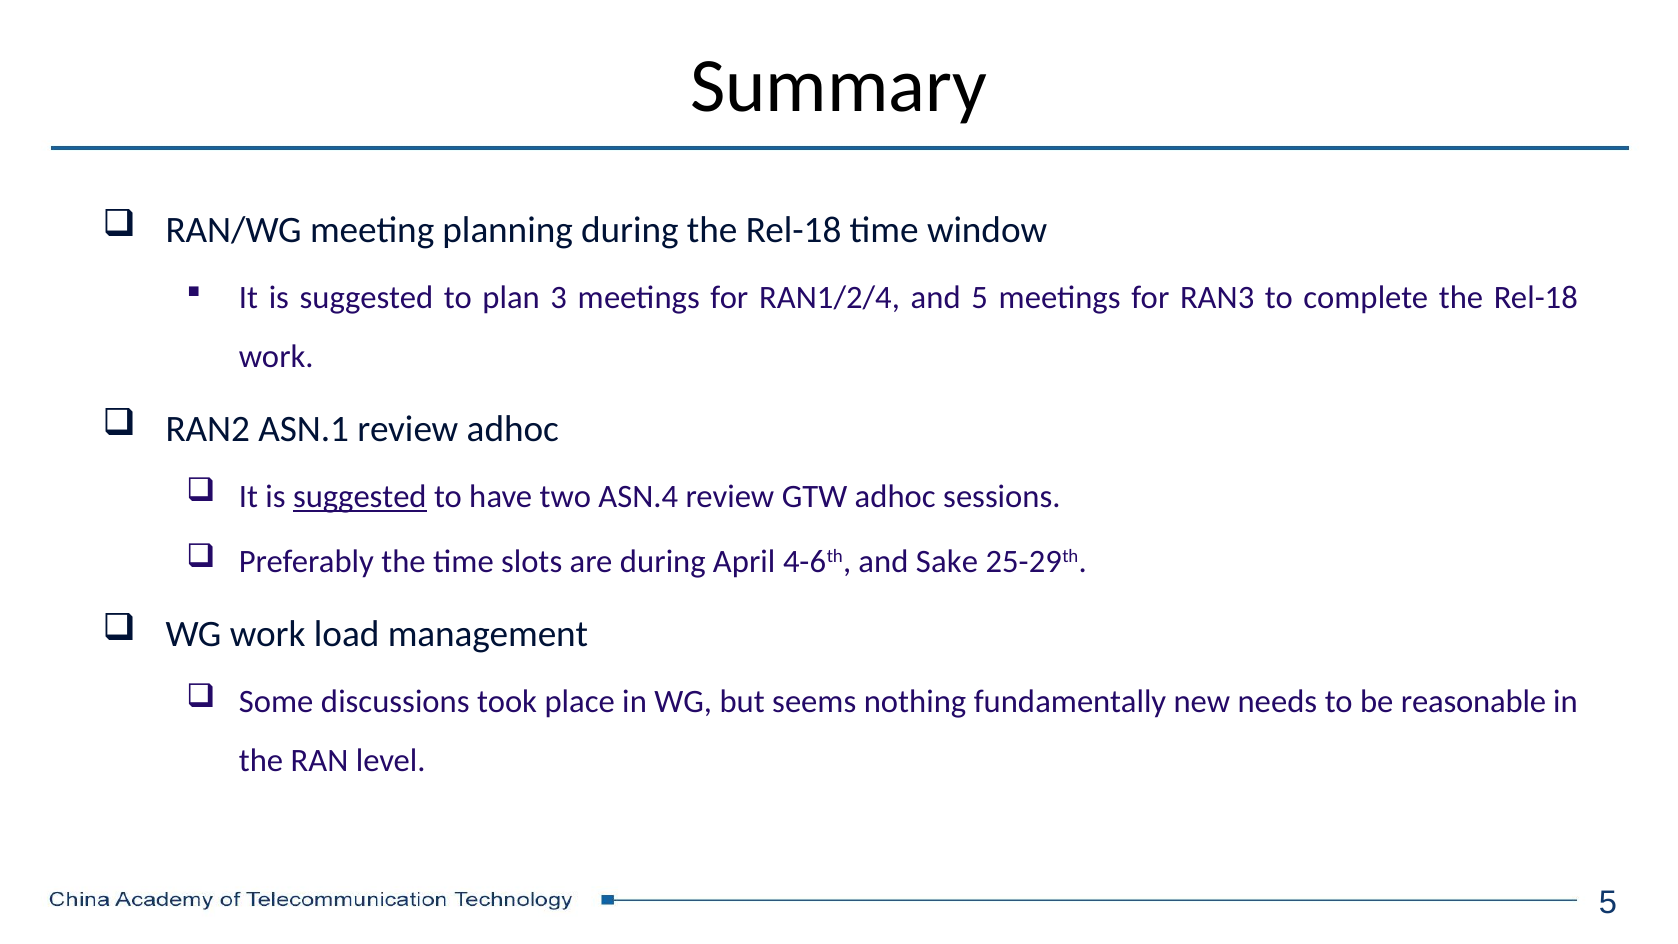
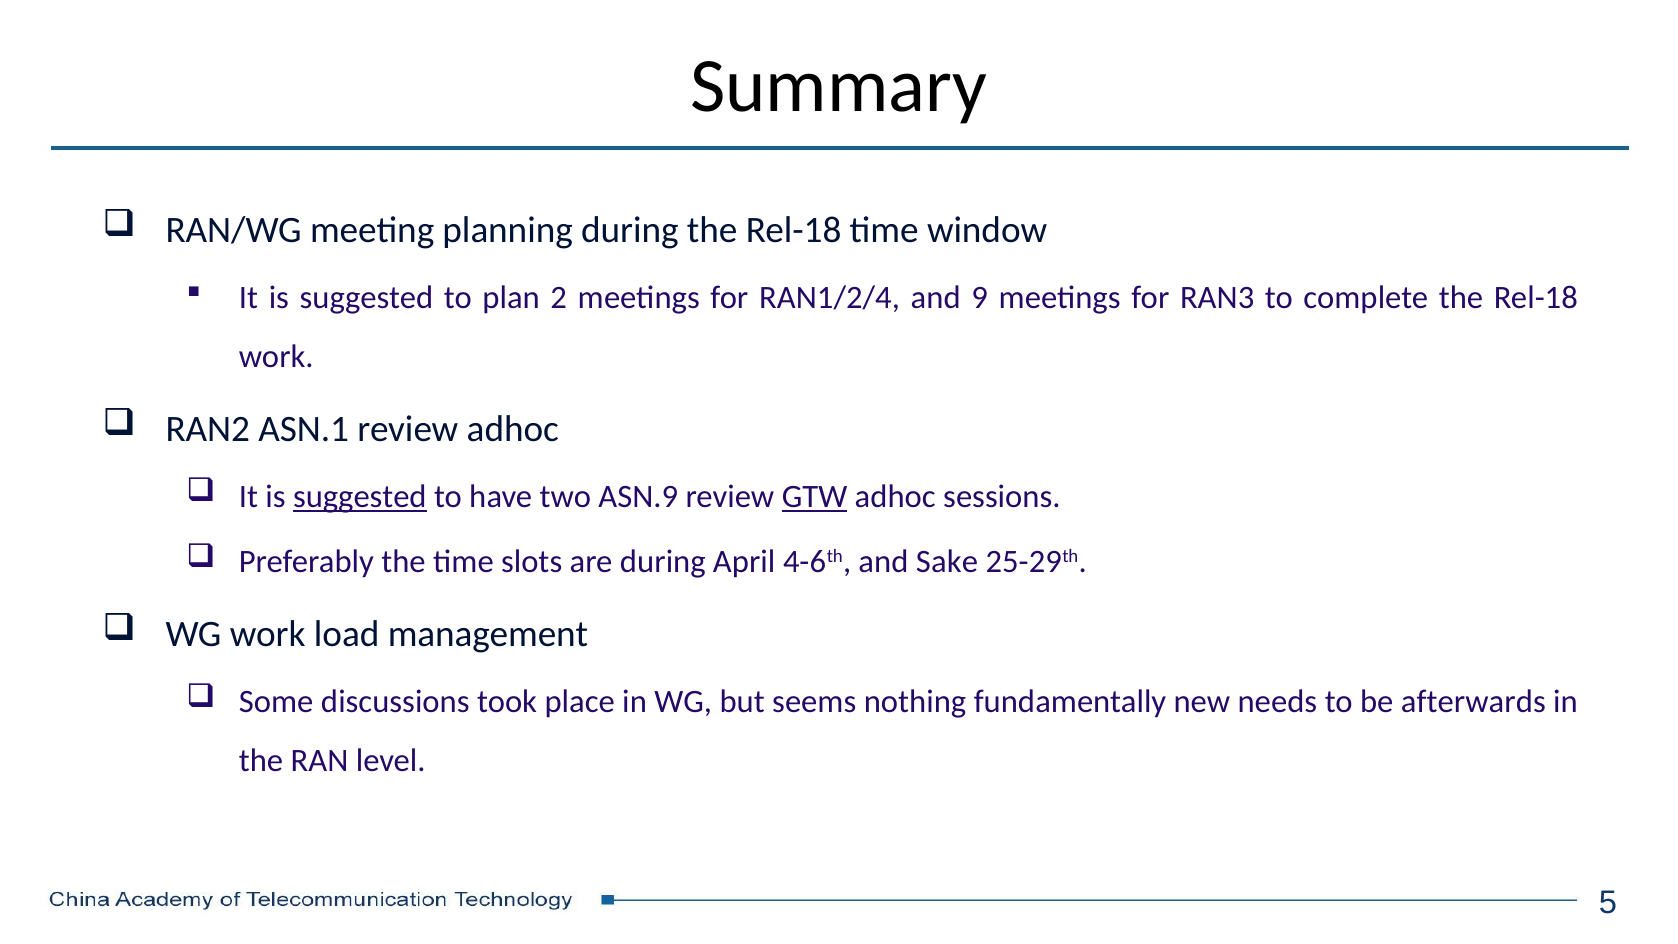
3: 3 -> 2
and 5: 5 -> 9
ASN.4: ASN.4 -> ASN.9
GTW underline: none -> present
reasonable: reasonable -> afterwards
